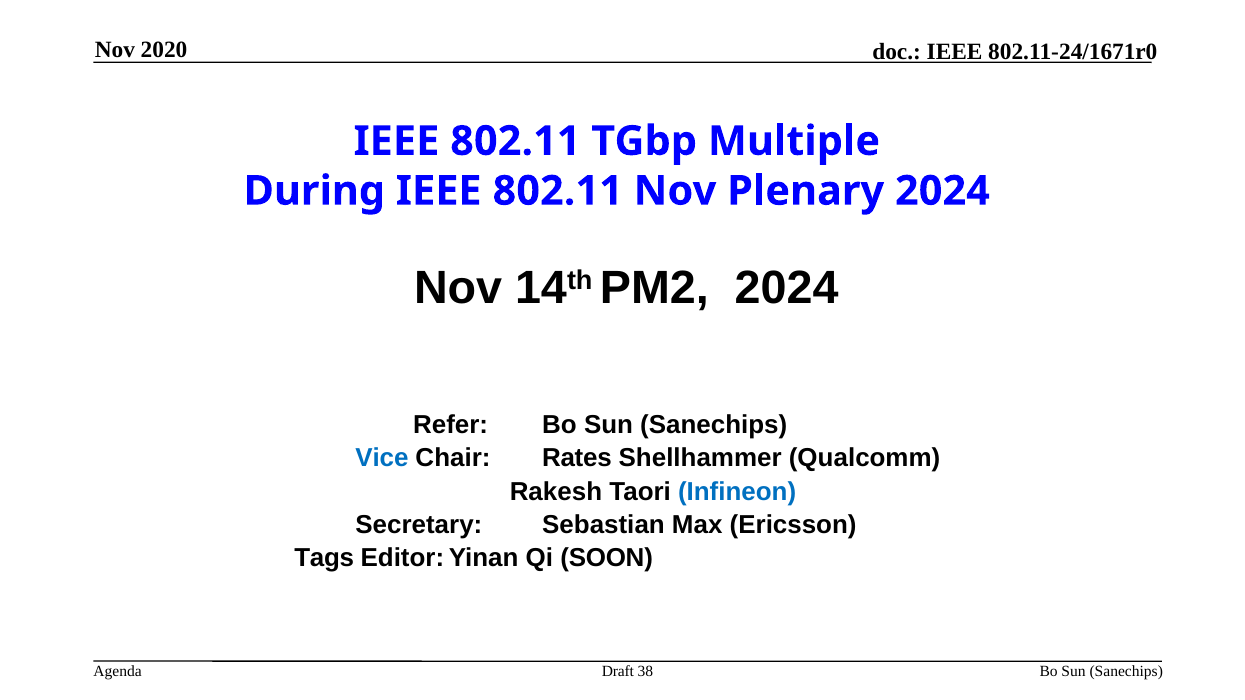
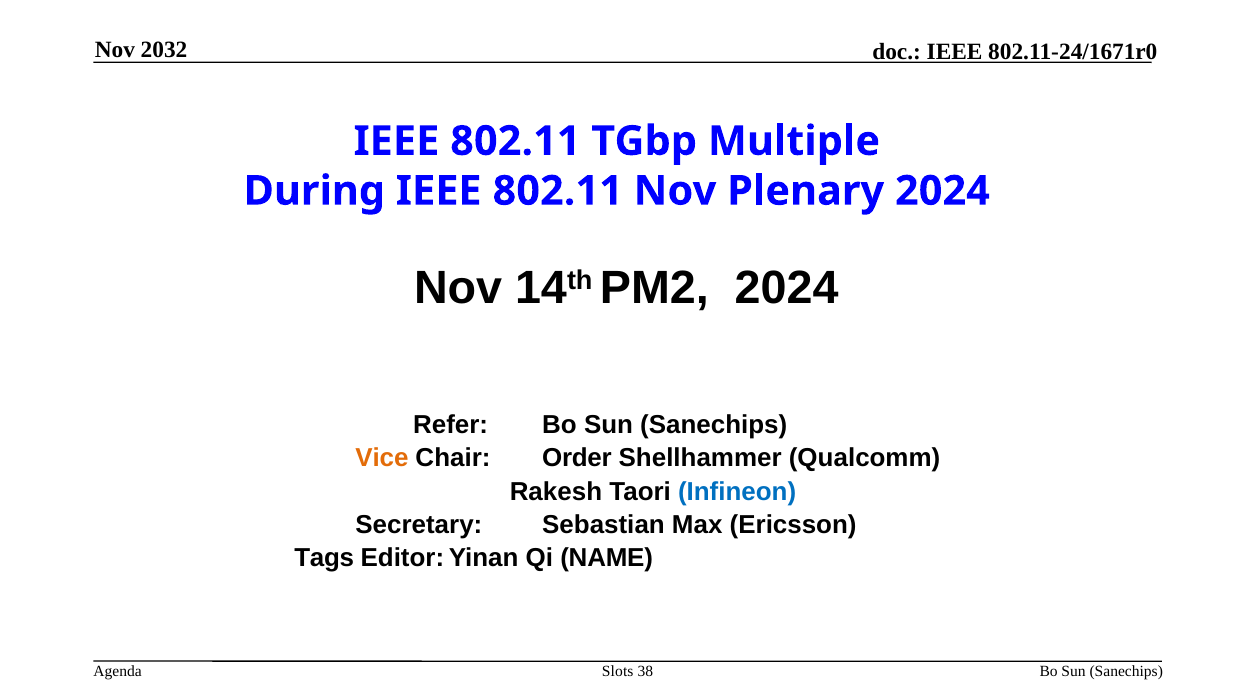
2020: 2020 -> 2032
Vice colour: blue -> orange
Rates: Rates -> Order
SOON: SOON -> NAME
Draft: Draft -> Slots
